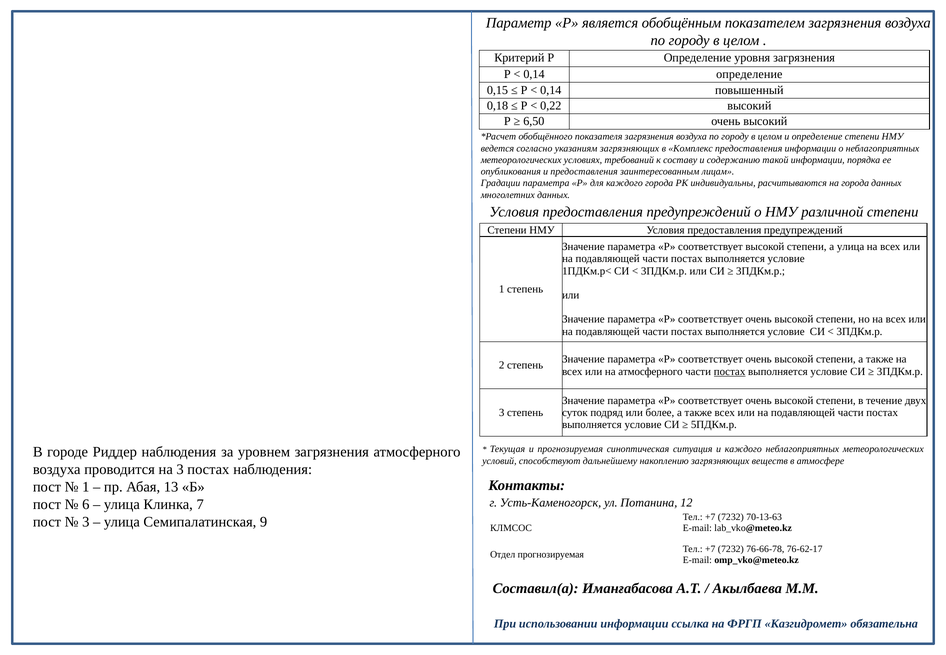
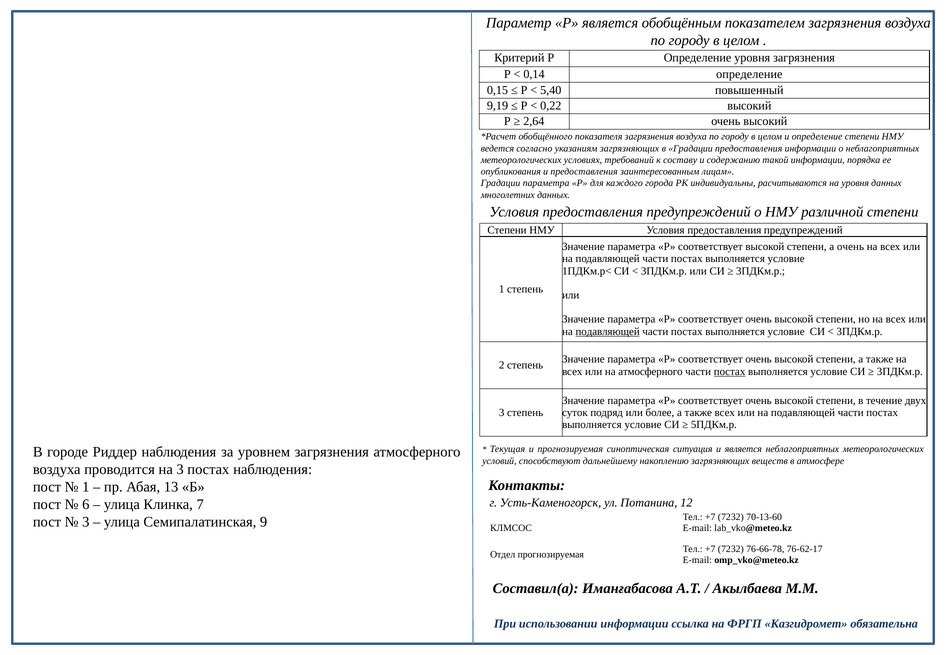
0,14 at (551, 90): 0,14 -> 5,40
0,18: 0,18 -> 9,19
6,50: 6,50 -> 2,64
в Комплекс: Комплекс -> Градации
на города: города -> уровня
а улица: улица -> очень
подавляющей at (608, 331) underline: none -> present
и каждого: каждого -> является
70-13-63: 70-13-63 -> 70-13-60
